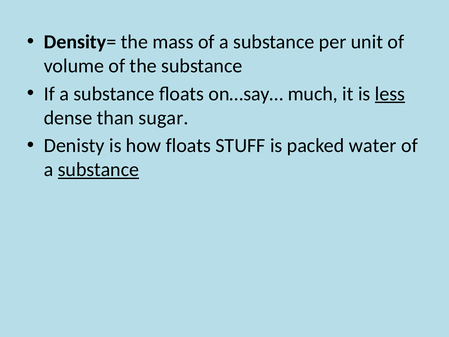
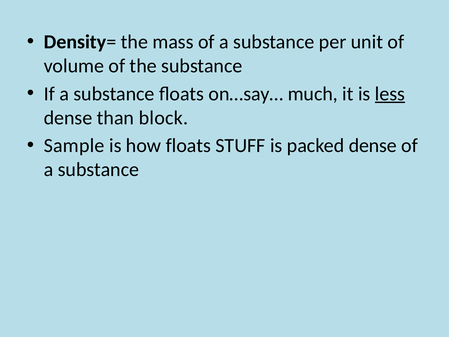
sugar: sugar -> block
Denisty: Denisty -> Sample
packed water: water -> dense
substance at (98, 170) underline: present -> none
